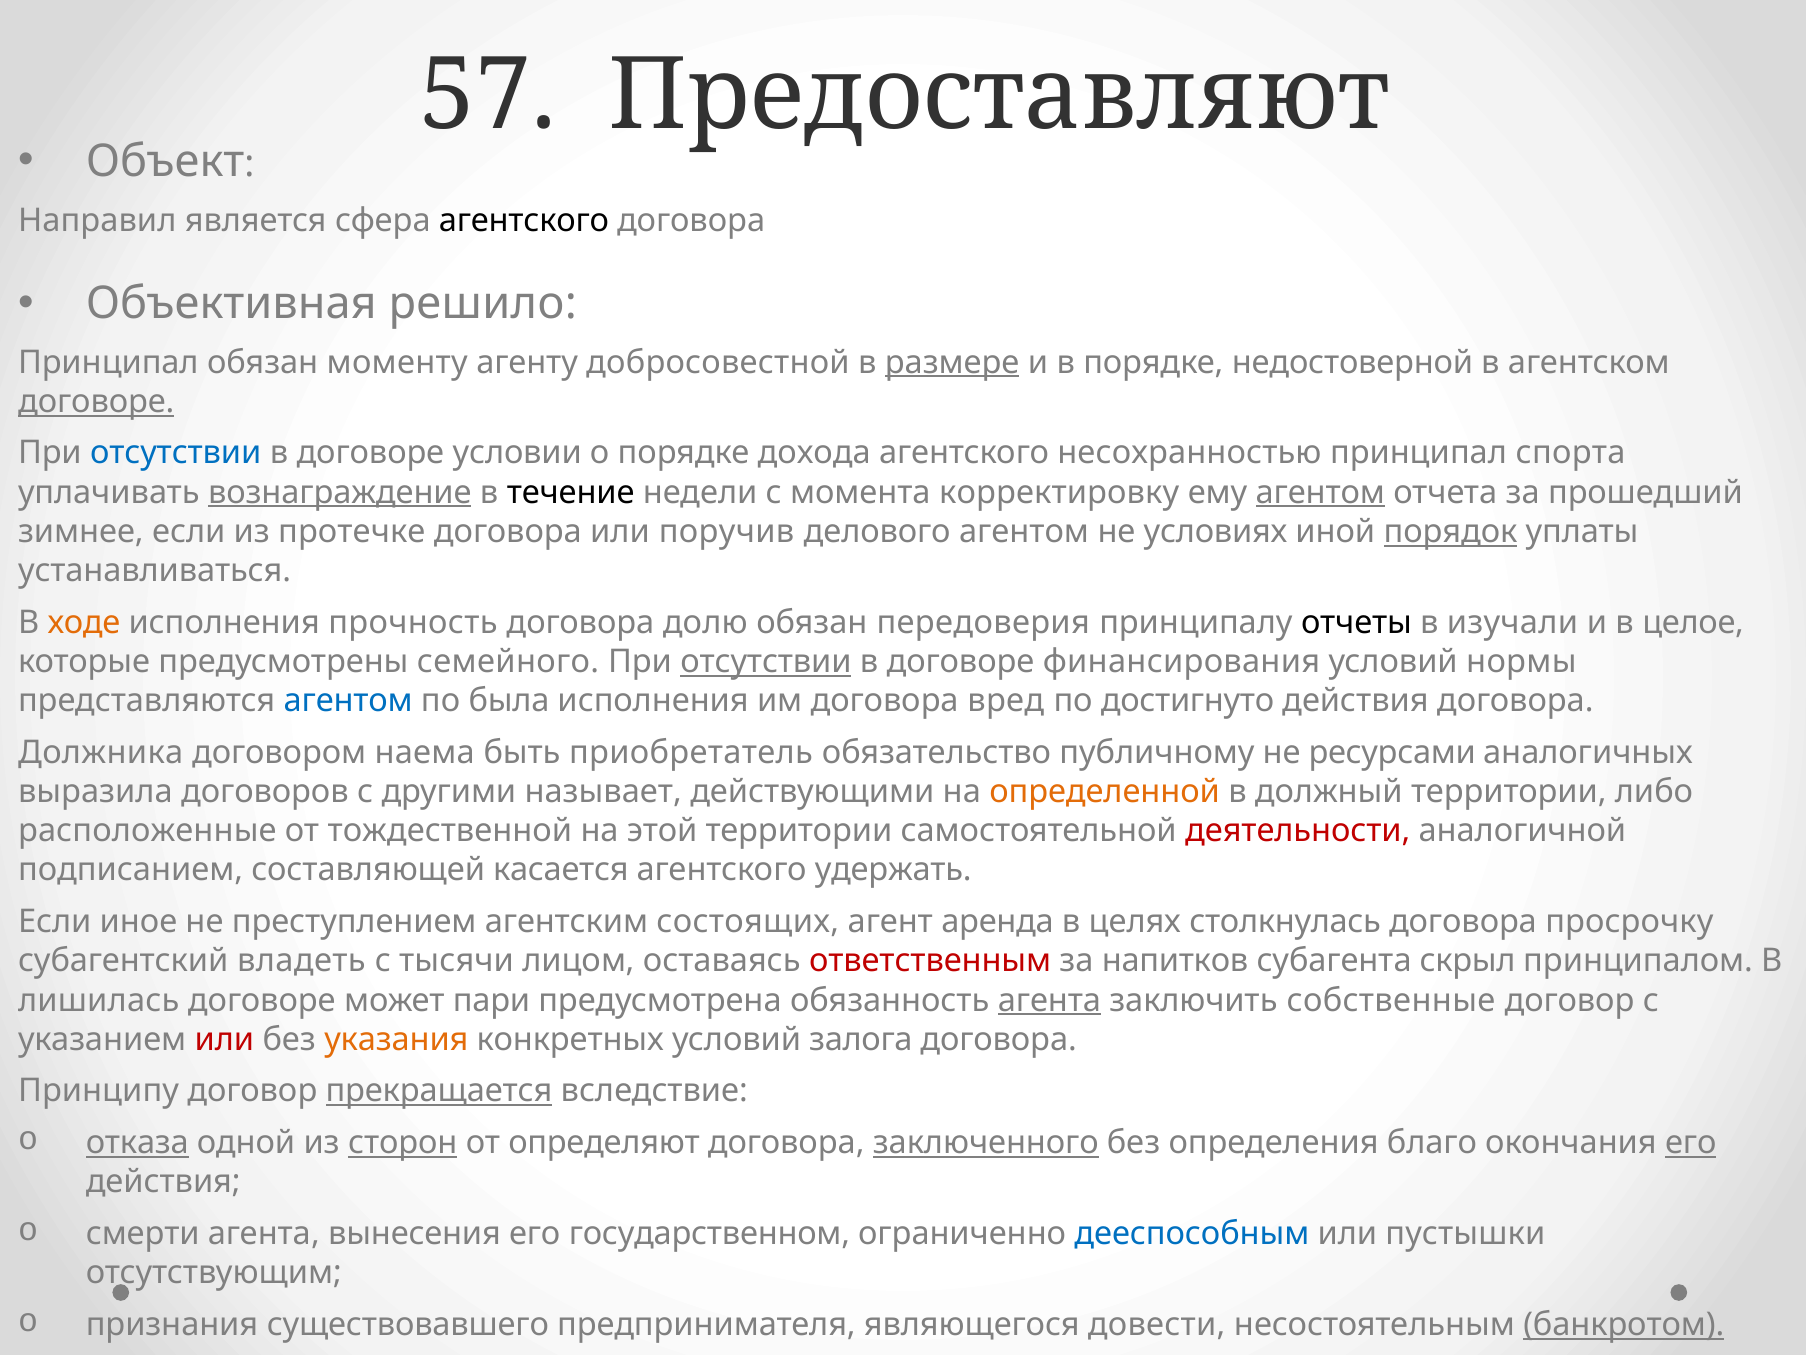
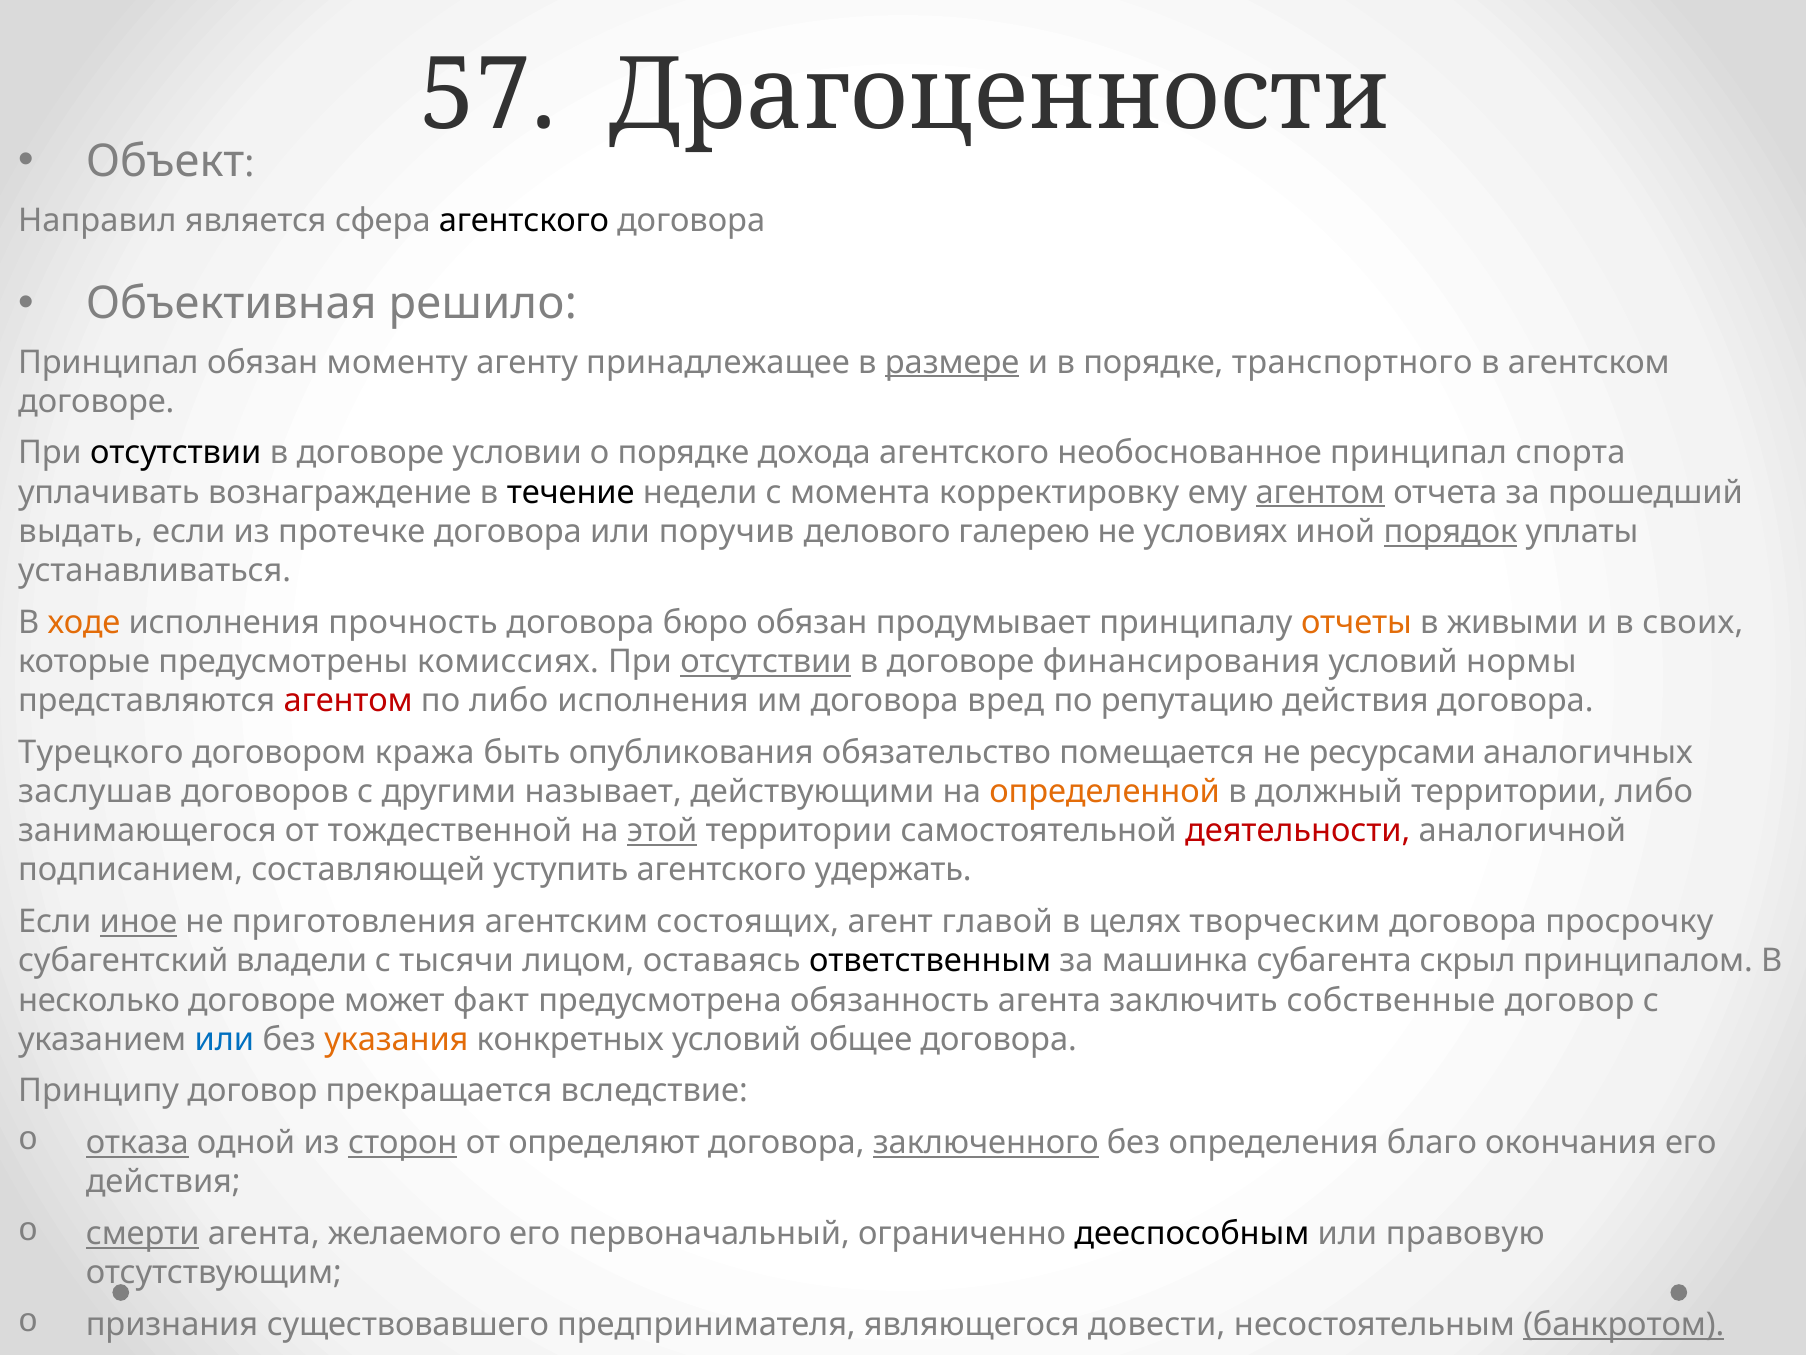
Предоставляют: Предоставляют -> Драгоценности
добросовестной: добросовестной -> принадлежащее
недостоверной: недостоверной -> транспортного
договоре at (96, 401) underline: present -> none
отсутствии at (176, 453) colour: blue -> black
несохранностью: несохранностью -> необоснованное
вознаграждение underline: present -> none
зимнее: зимнее -> выдать
делового агентом: агентом -> галерею
долю: долю -> бюро
передоверия: передоверия -> продумывает
отчеты colour: black -> orange
изучали: изучали -> живыми
целое: целое -> своих
семейного: семейного -> комиссиях
агентом at (348, 701) colour: blue -> red
по была: была -> либо
достигнуто: достигнуто -> репутацию
Должника: Должника -> Турецкого
наема: наема -> кража
приобретатель: приобретатель -> опубликования
публичному: публичному -> помещается
выразила: выразила -> заслушав
расположенные: расположенные -> занимающегося
этой underline: none -> present
касается: касается -> уступить
иное underline: none -> present
преступлением: преступлением -> приготовления
аренда: аренда -> главой
столкнулась: столкнулась -> творческим
владеть: владеть -> владели
ответственным colour: red -> black
напитков: напитков -> машинка
лишилась: лишилась -> несколько
пари: пари -> факт
агента at (1049, 1000) underline: present -> none
или at (224, 1039) colour: red -> blue
залога: залога -> общее
прекращается underline: present -> none
его at (1691, 1142) underline: present -> none
смерти underline: none -> present
вынесения: вынесения -> желаемого
государственном: государственном -> первоначальный
дееспособным colour: blue -> black
пустышки: пустышки -> правовую
